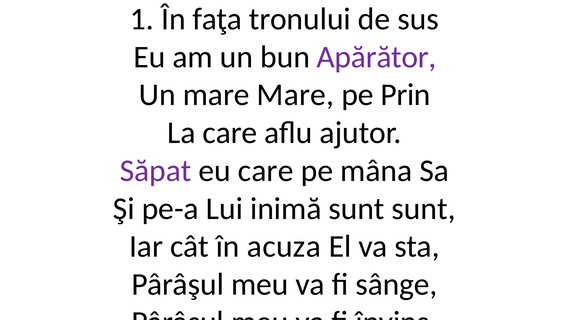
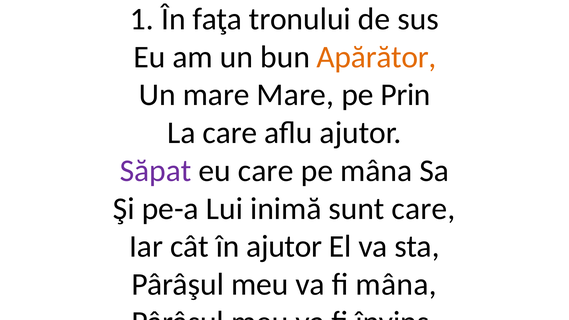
Apărător colour: purple -> orange
sunt sunt: sunt -> care
în acuza: acuza -> ajutor
fi sânge: sânge -> mâna
